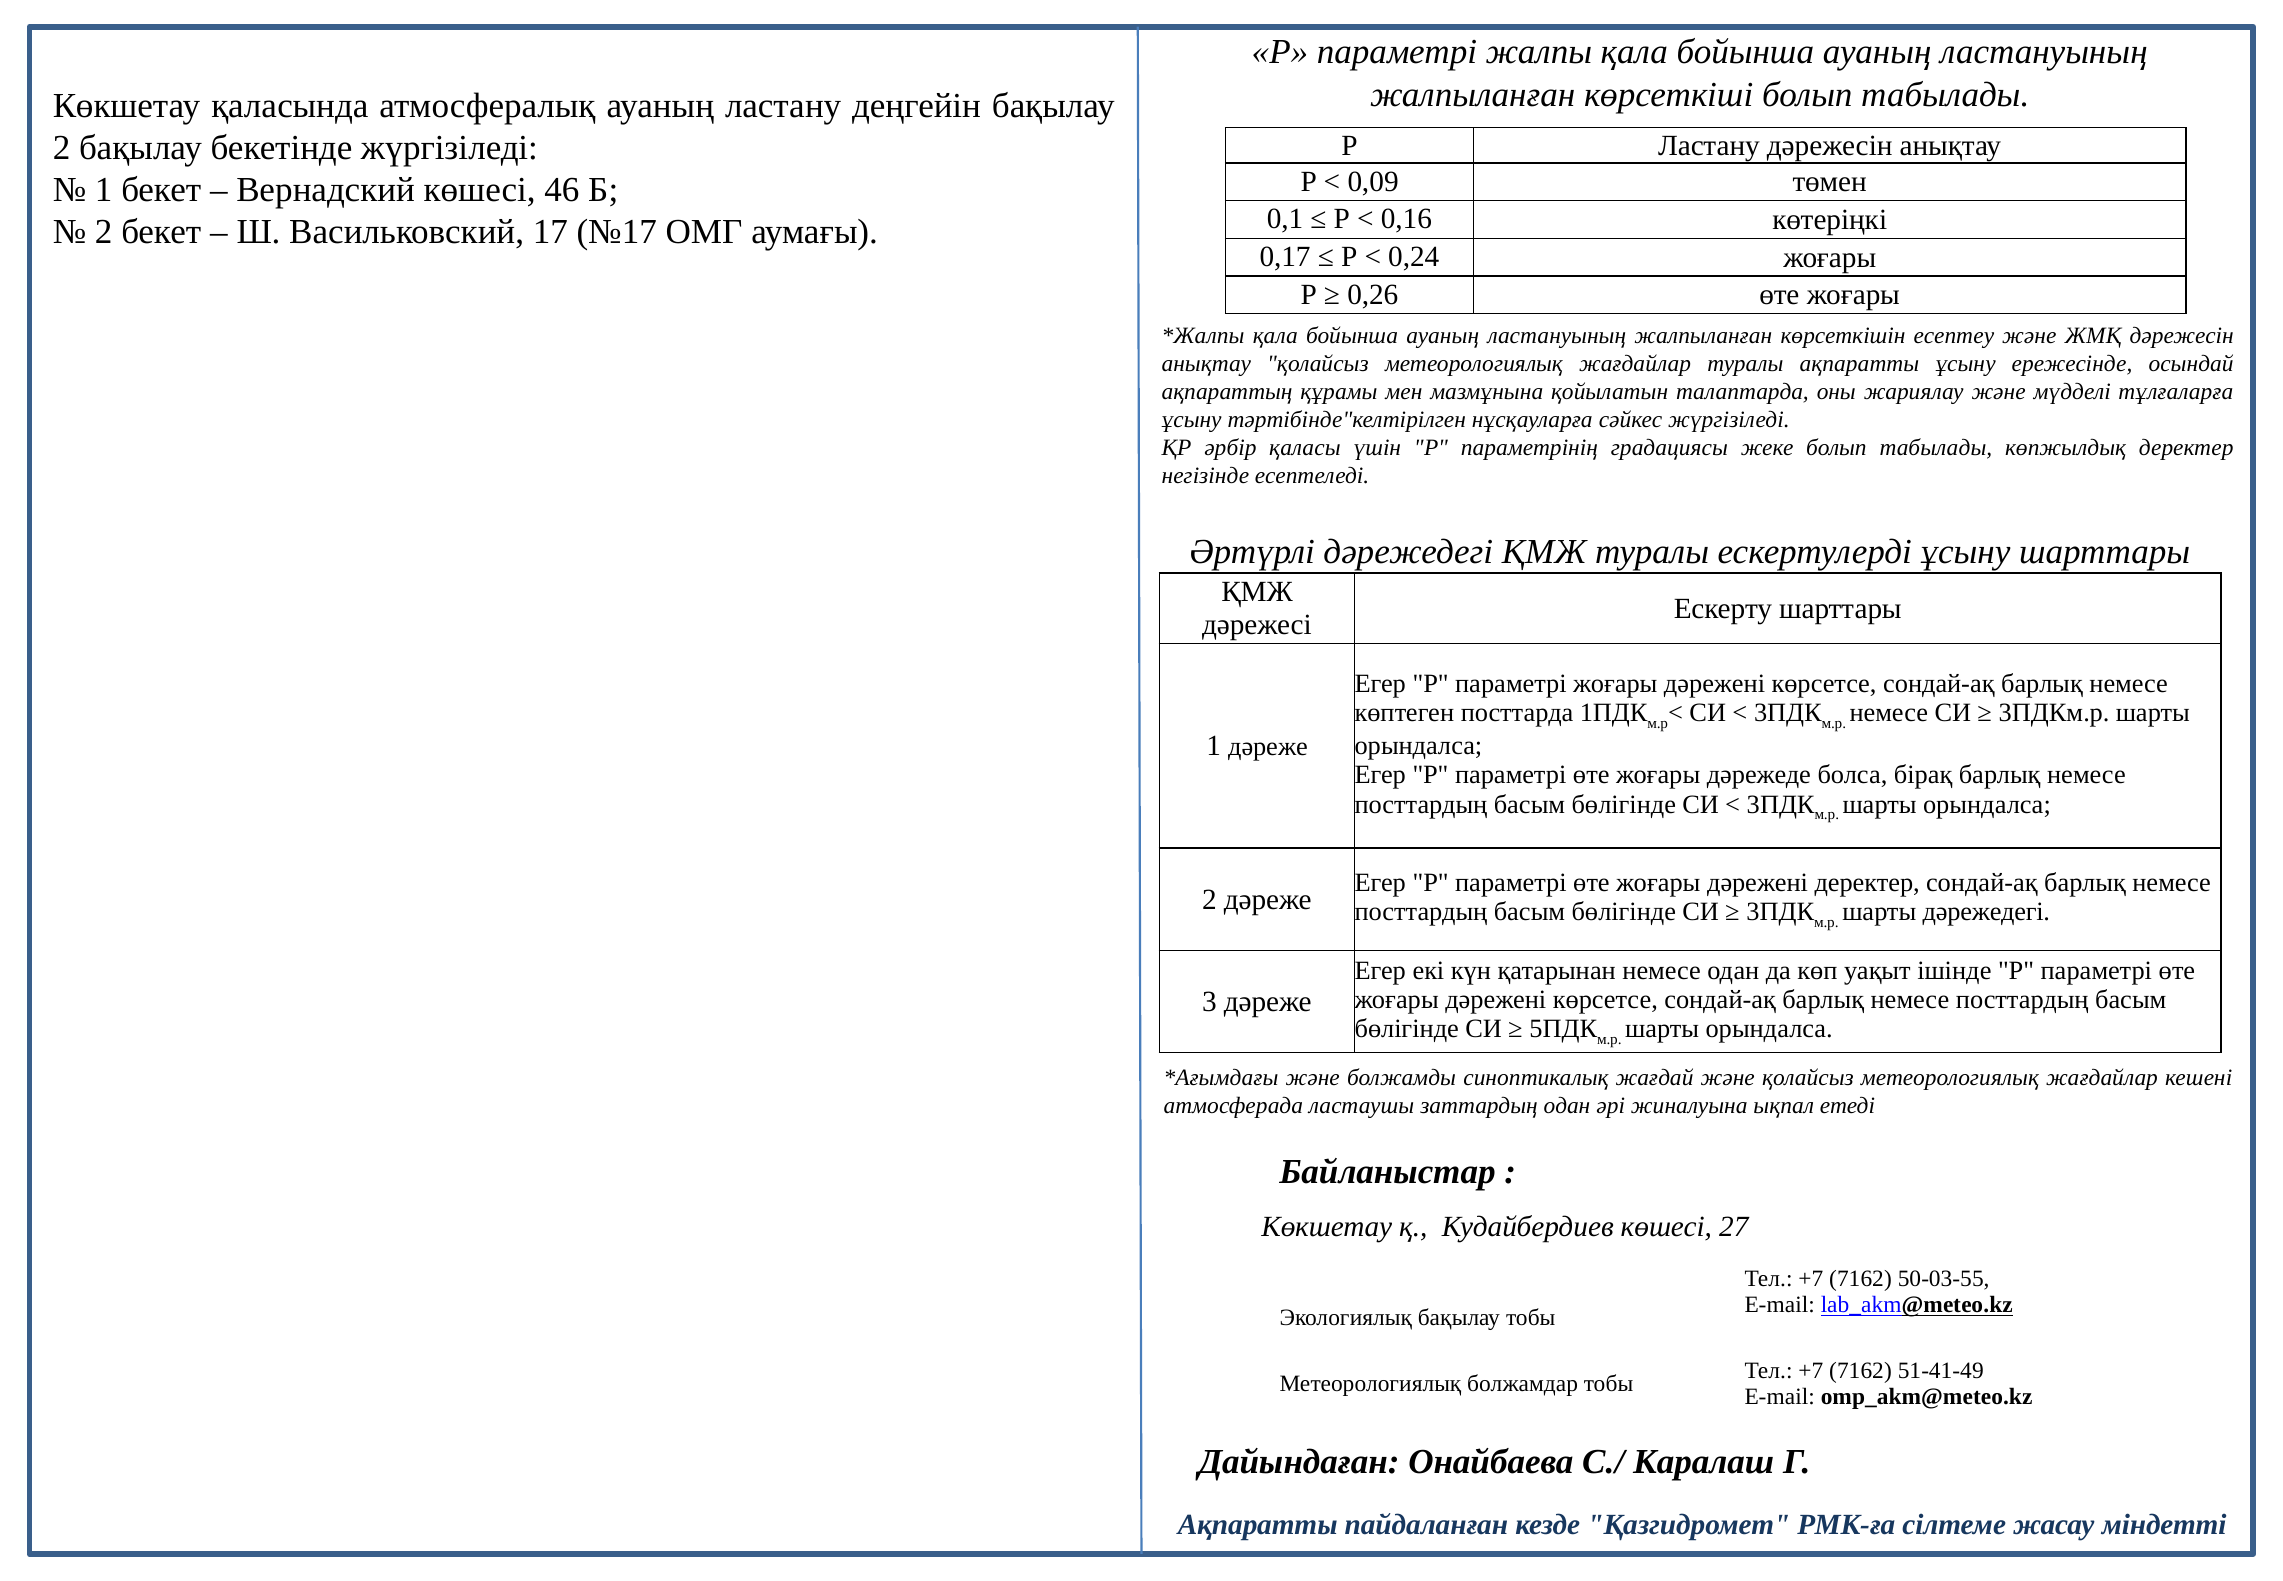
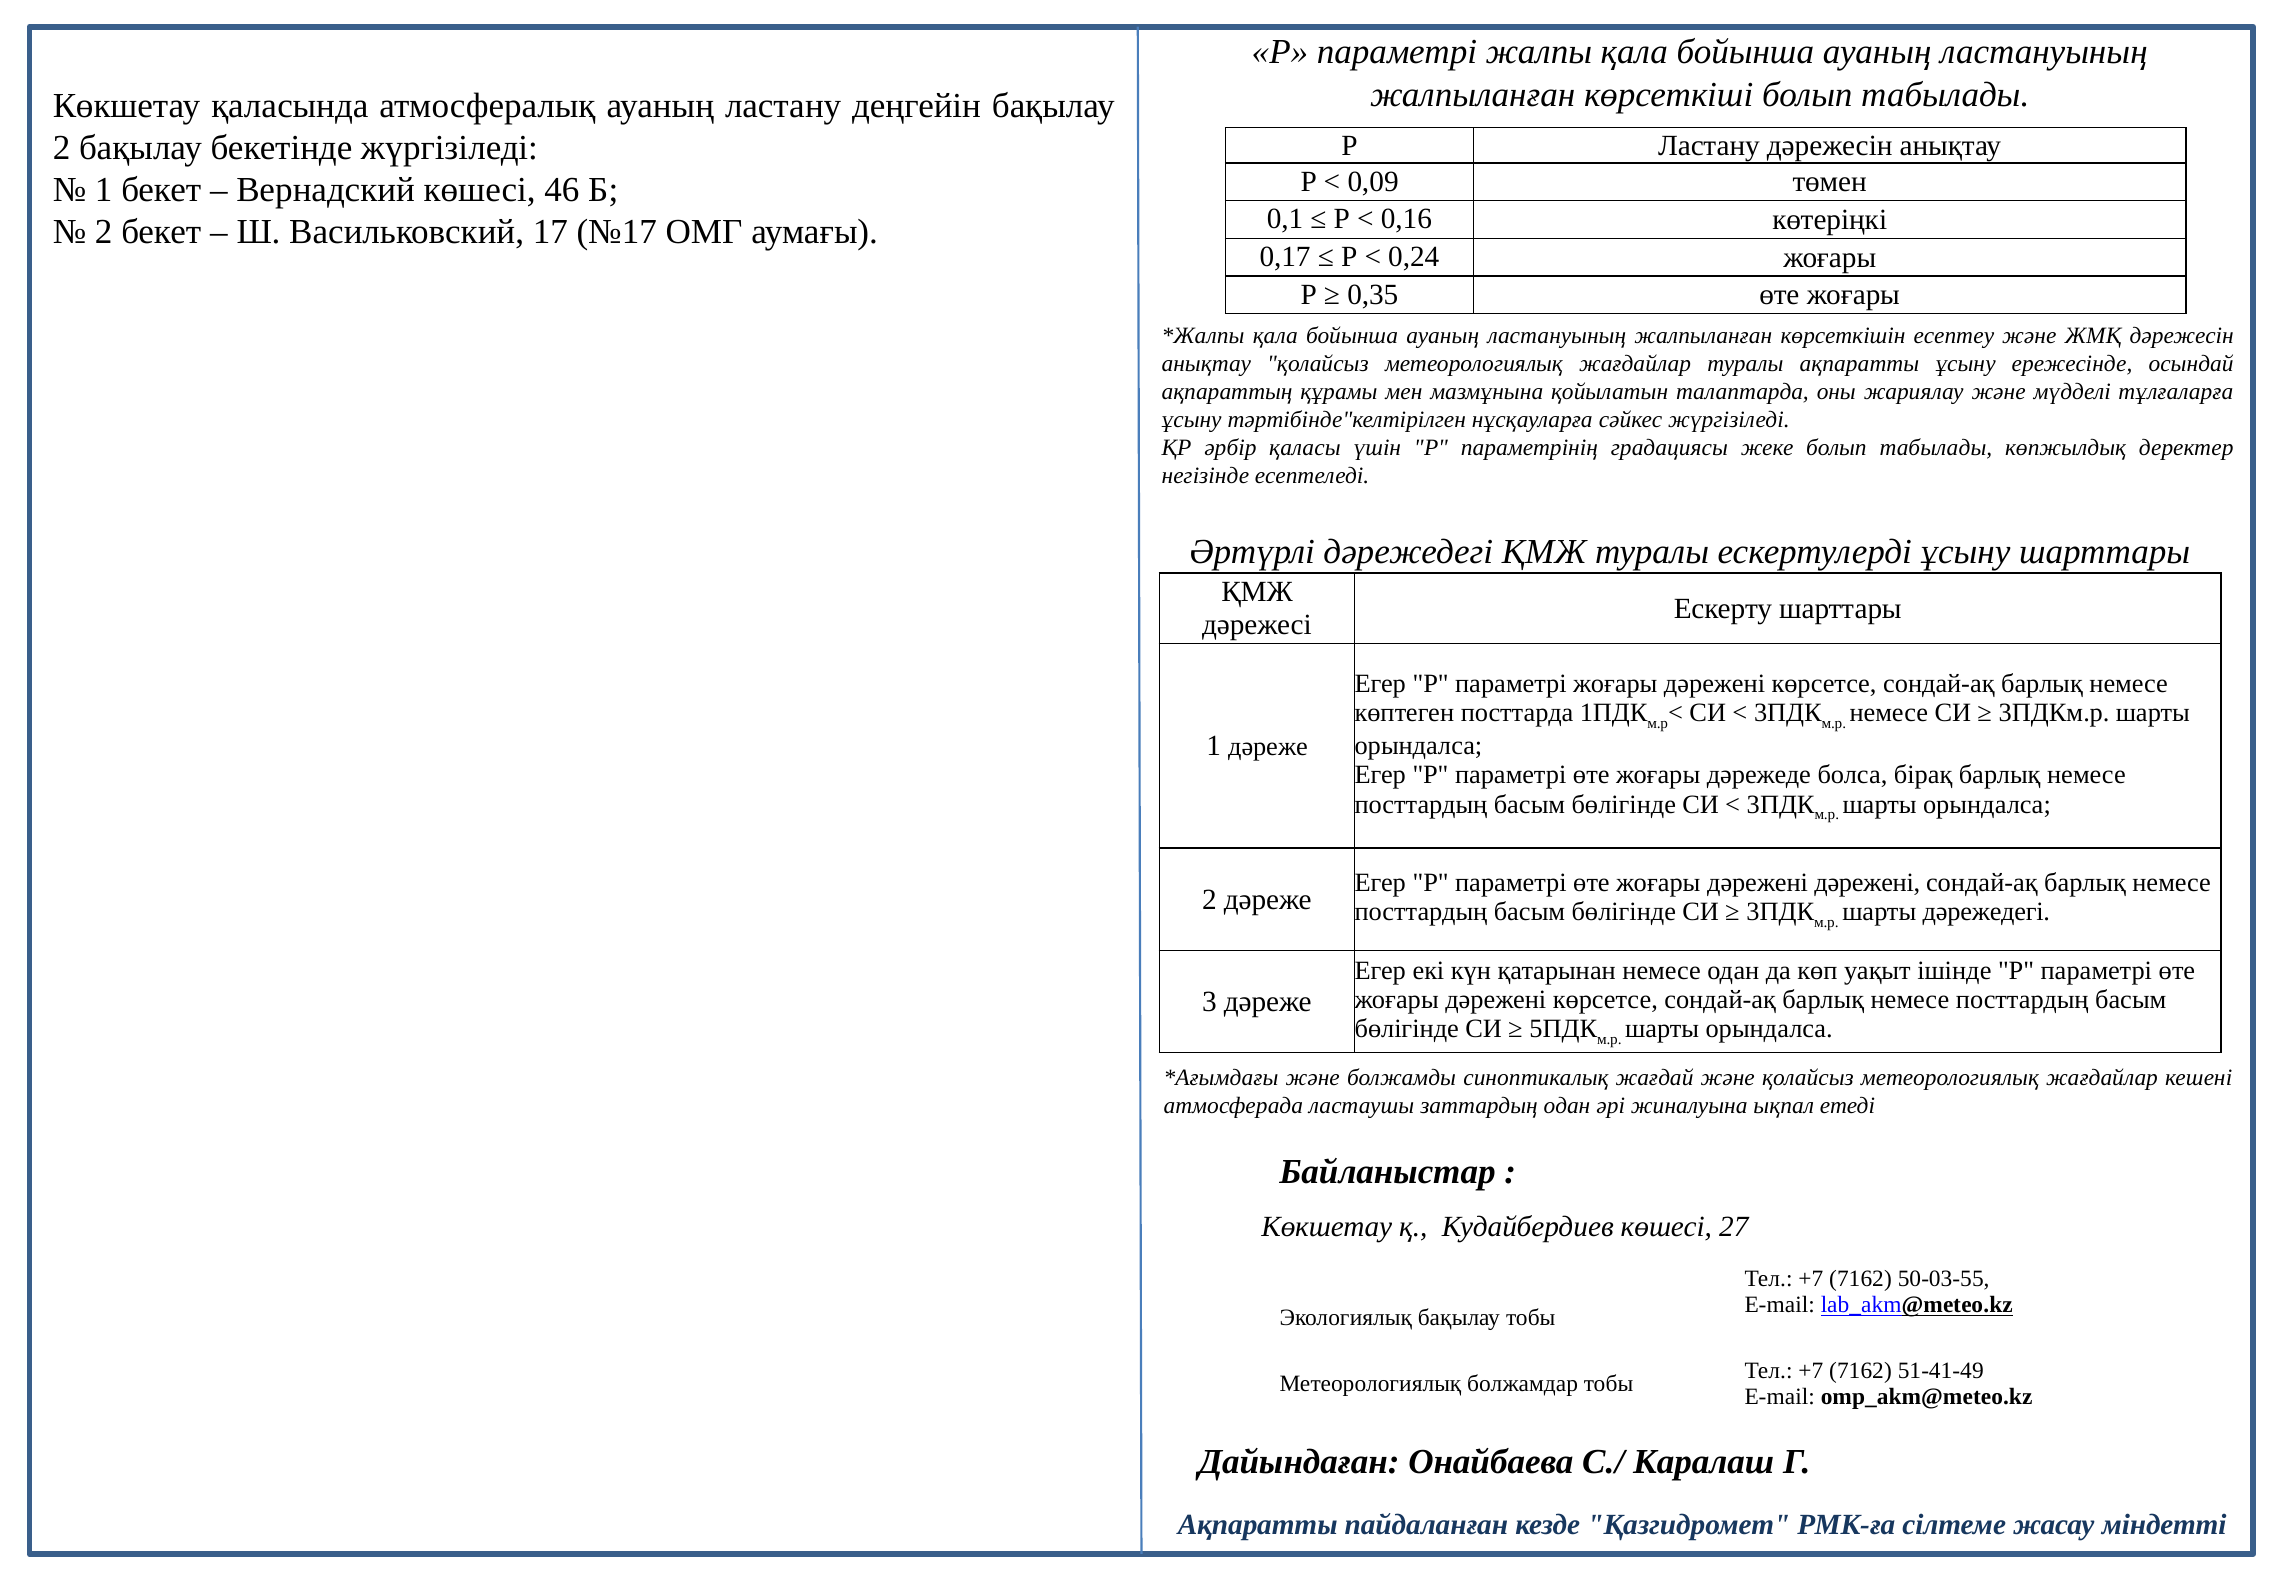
0,26: 0,26 -> 0,35
дәрежені деректер: деректер -> дәрежені
